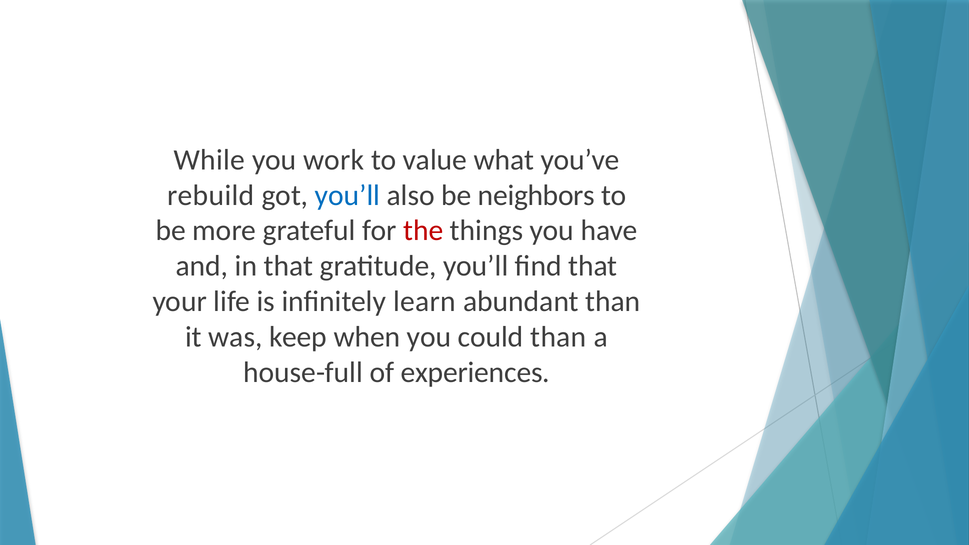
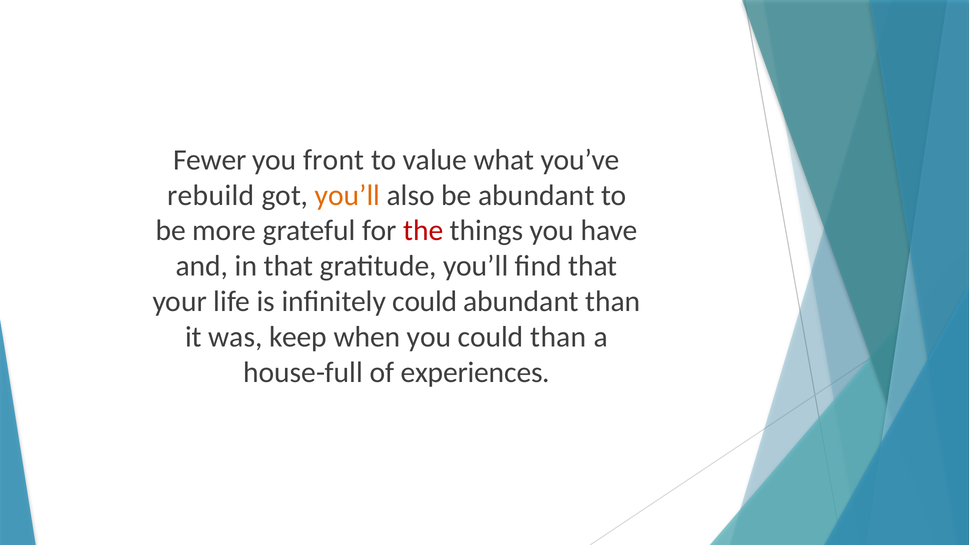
While: While -> Fewer
work: work -> front
you’ll at (347, 195) colour: blue -> orange
be neighbors: neighbors -> abundant
infinitely learn: learn -> could
